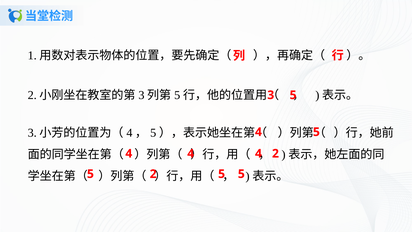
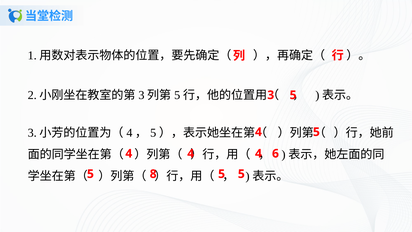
2 at (275, 153): 2 -> 6
5 2: 2 -> 8
